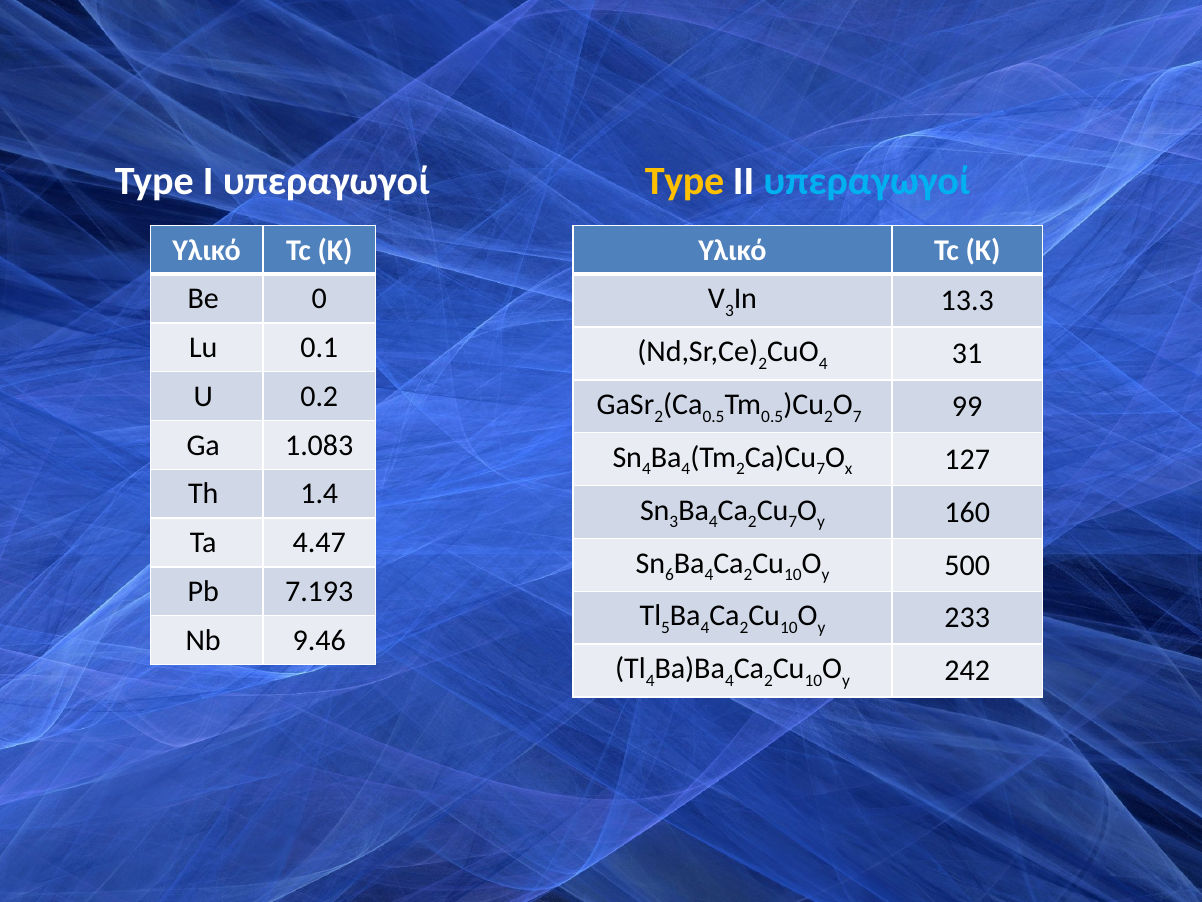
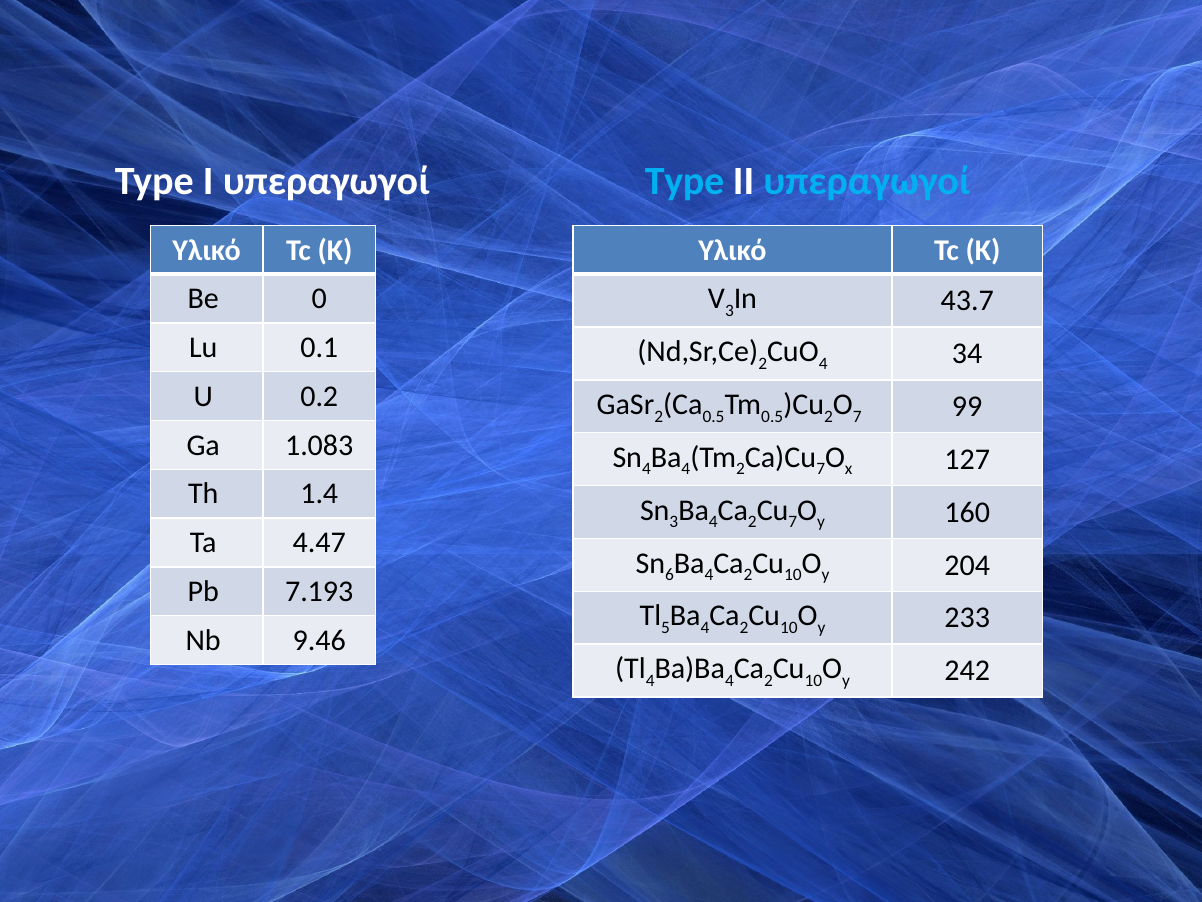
Type at (684, 181) colour: yellow -> light blue
13.3: 13.3 -> 43.7
31: 31 -> 34
500: 500 -> 204
